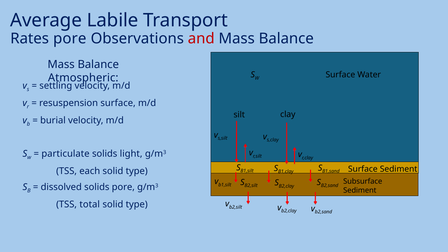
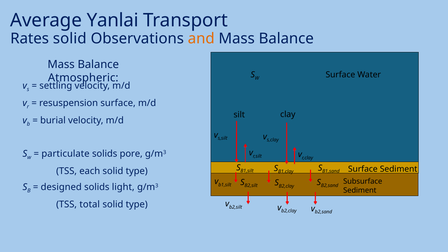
Labile: Labile -> Yanlai
Rates pore: pore -> solid
and colour: red -> orange
light: light -> pore
dissolved: dissolved -> designed
solids pore: pore -> light
